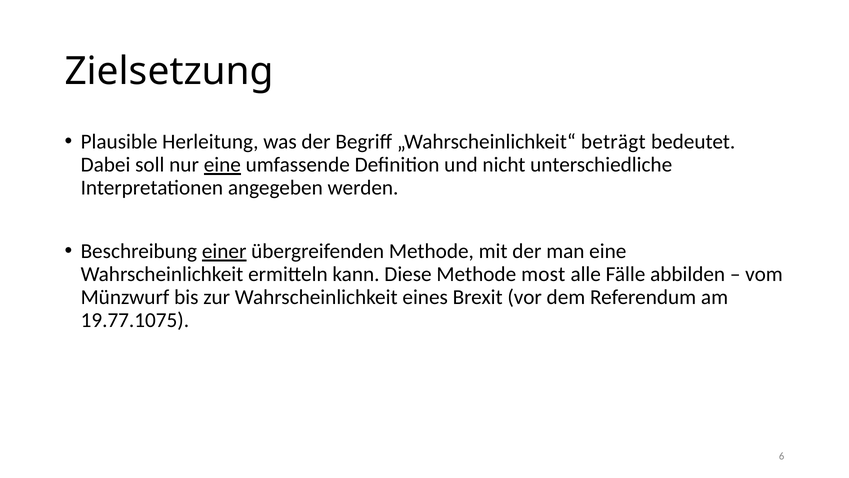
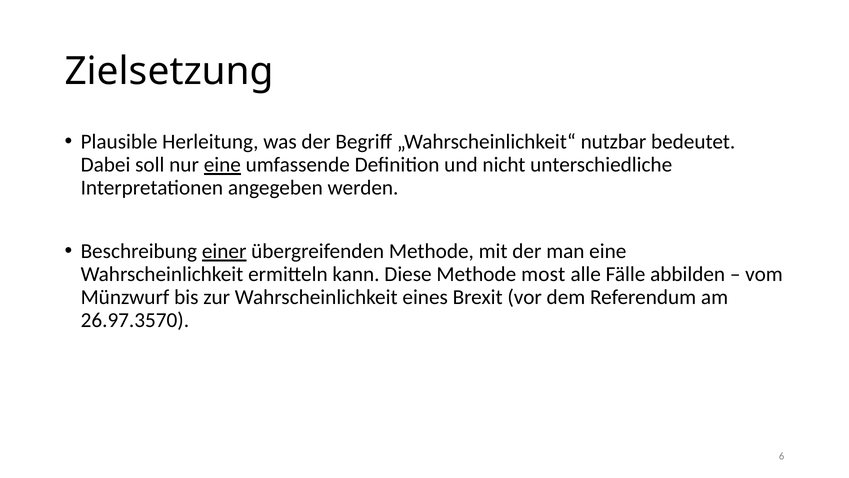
beträgt: beträgt -> nutzbar
19.77.1075: 19.77.1075 -> 26.97.3570
